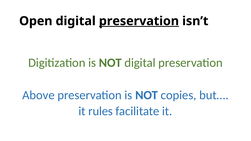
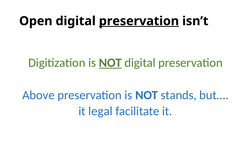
NOT at (110, 63) underline: none -> present
copies: copies -> stands
rules: rules -> legal
